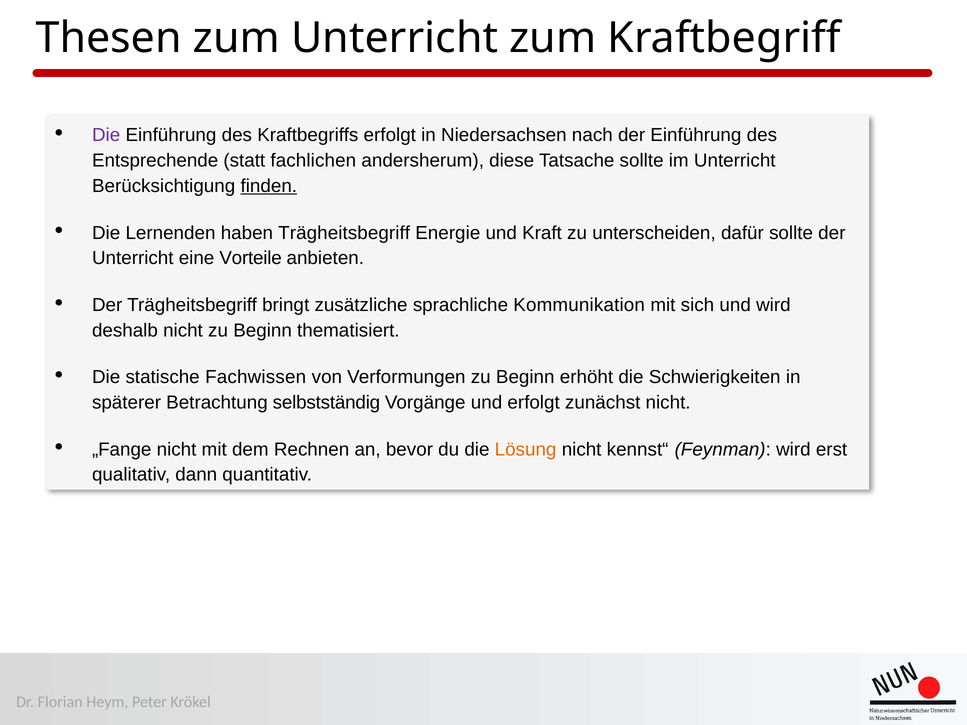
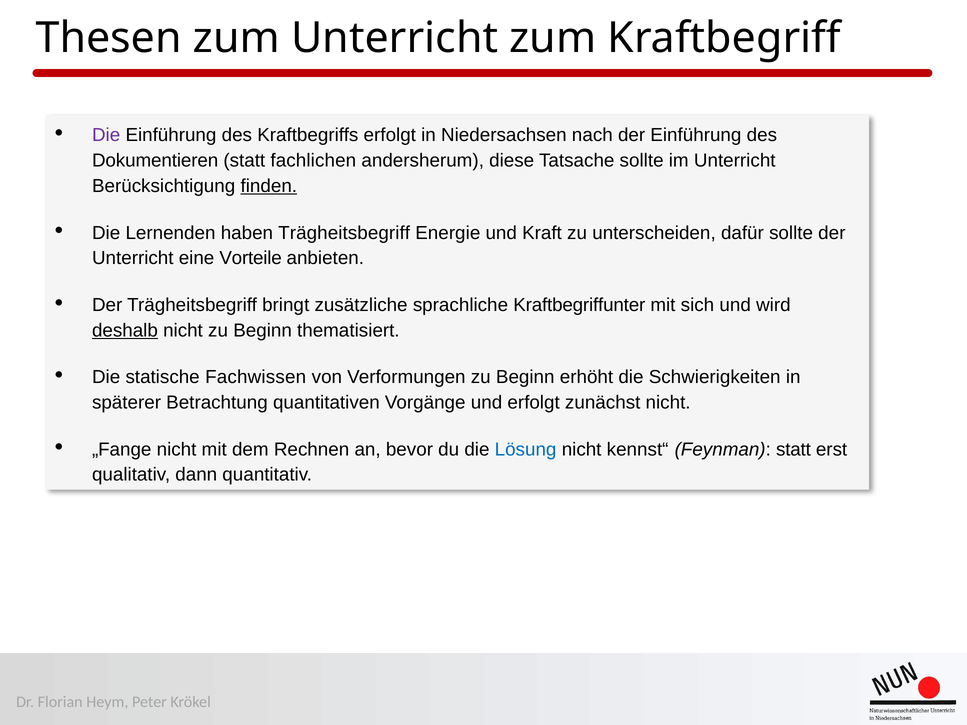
Entsprechende: Entsprechende -> Dokumentieren
Kommunikation: Kommunikation -> Kraftbegriffunter
deshalb underline: none -> present
selbstständig: selbstständig -> quantitativen
Lösung colour: orange -> blue
Feynman wird: wird -> statt
